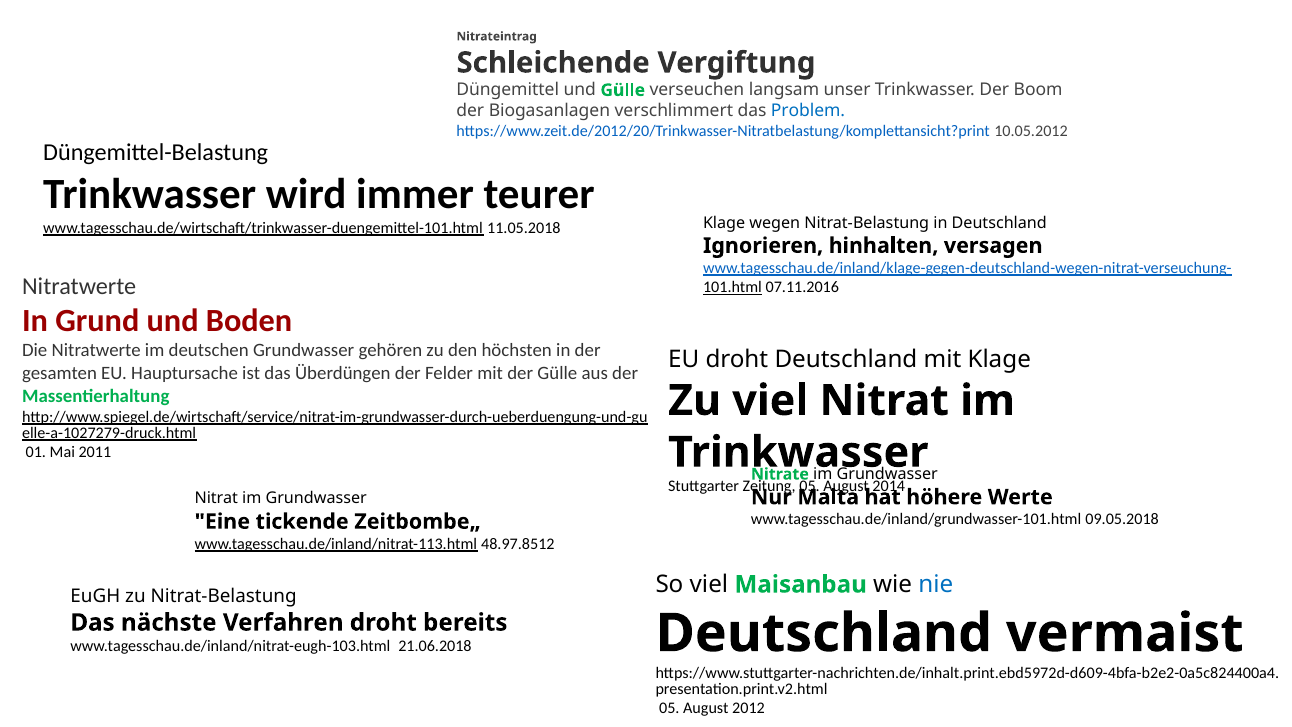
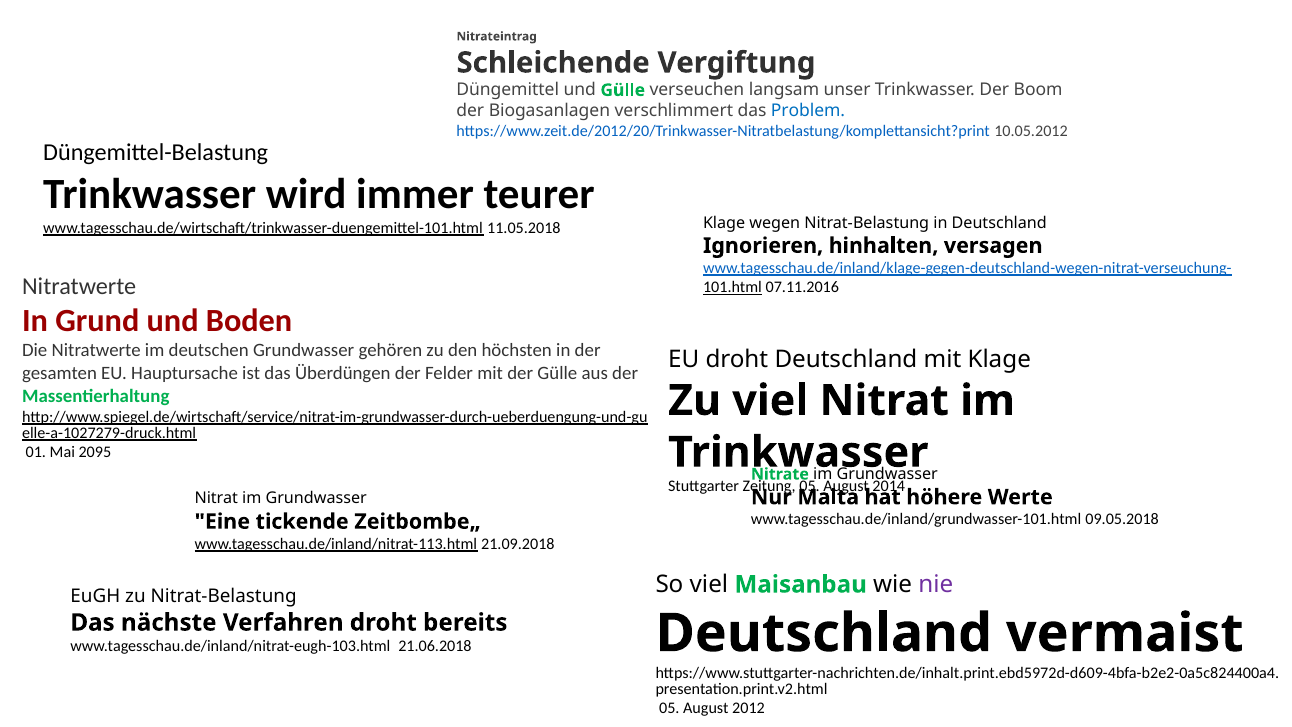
2011: 2011 -> 2095
48.97.8512: 48.97.8512 -> 21.09.2018
nie colour: blue -> purple
